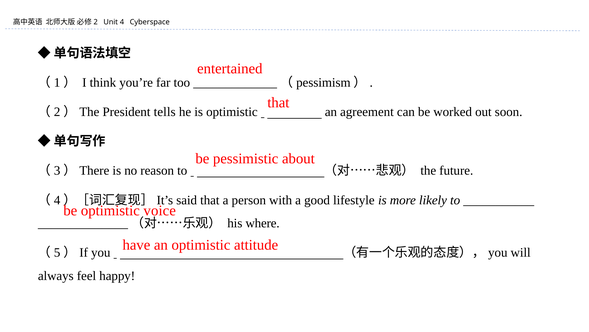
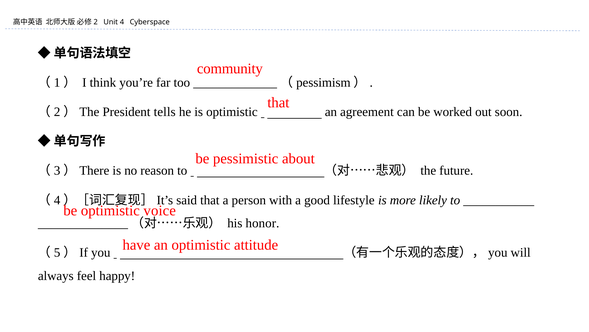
entertained: entertained -> community
where: where -> honor
